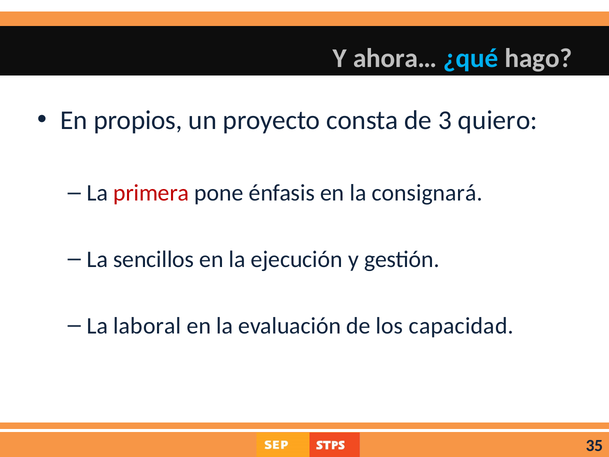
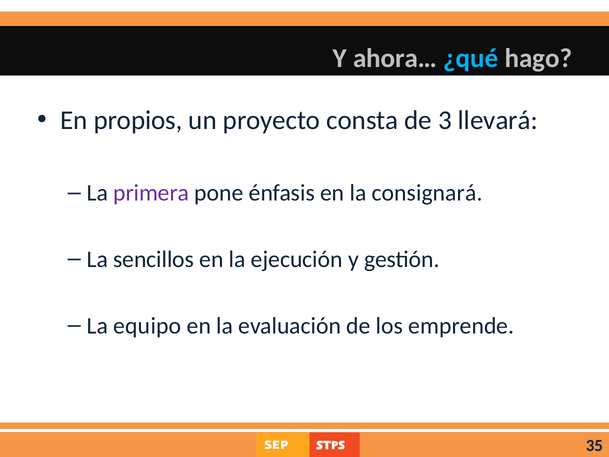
quiero: quiero -> llevará
primera colour: red -> purple
laboral: laboral -> equipo
capacidad: capacidad -> emprende
